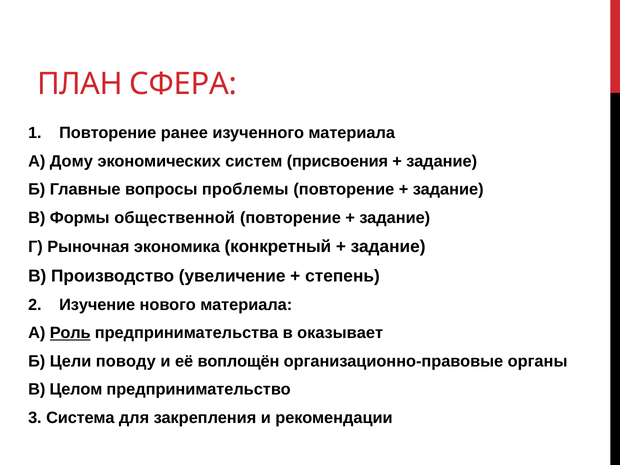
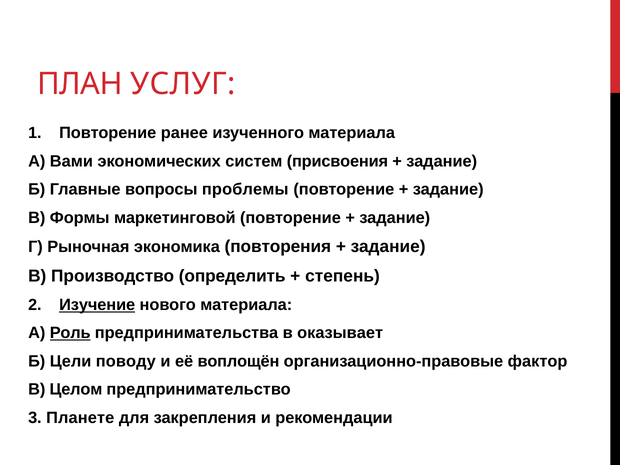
СФЕРА: СФЕРА -> УСЛУГ
Дому: Дому -> Вами
общественной: общественной -> маркетинговой
конкретный: конкретный -> повторения
увеличение: увеличение -> определить
Изучение underline: none -> present
органы: органы -> фактор
Система: Система -> Планете
